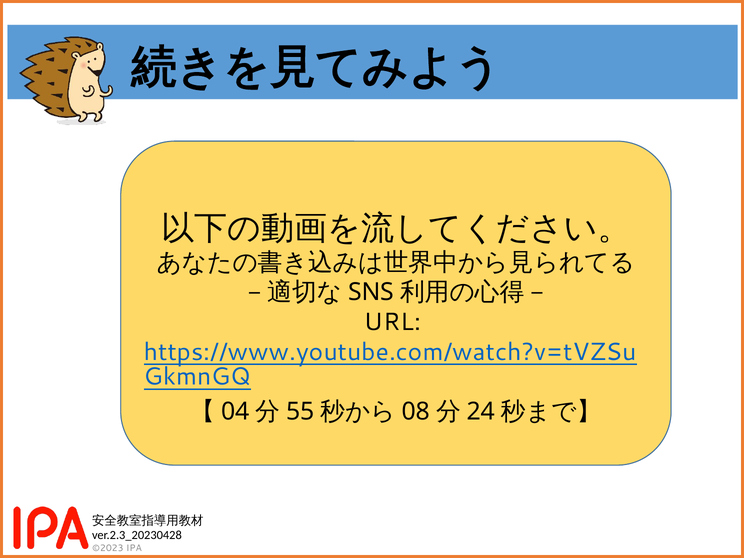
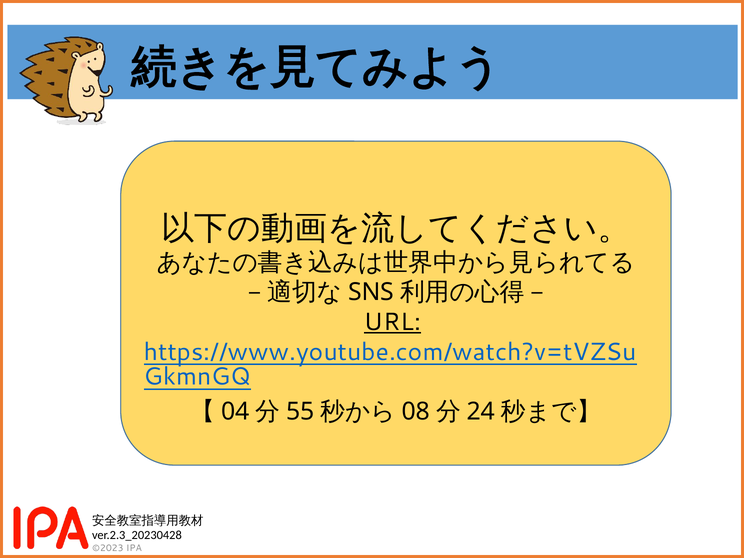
URL underline: none -> present
